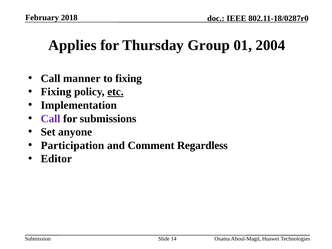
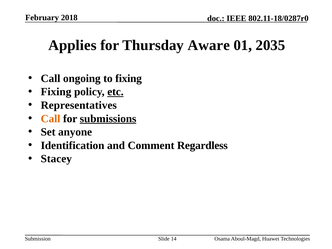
Group: Group -> Aware
2004: 2004 -> 2035
manner: manner -> ongoing
Implementation: Implementation -> Representatives
Call at (51, 119) colour: purple -> orange
submissions underline: none -> present
Participation: Participation -> Identification
Editor: Editor -> Stacey
